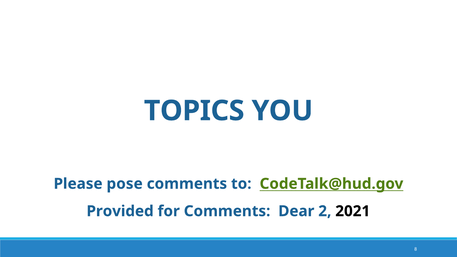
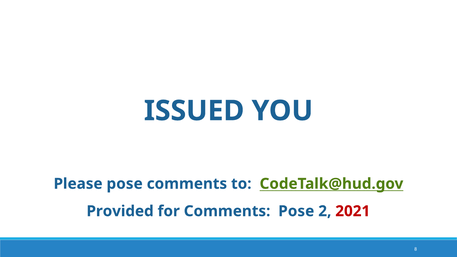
TOPICS: TOPICS -> ISSUED
Comments Dear: Dear -> Pose
2021 colour: black -> red
